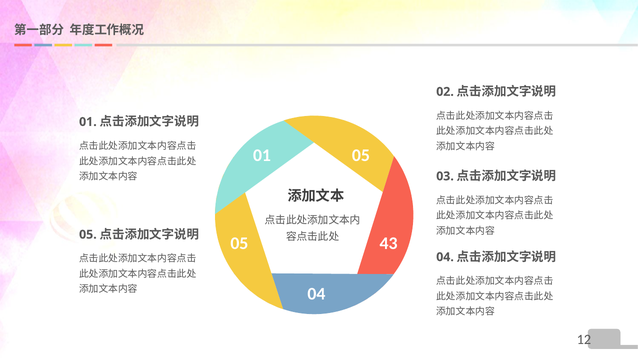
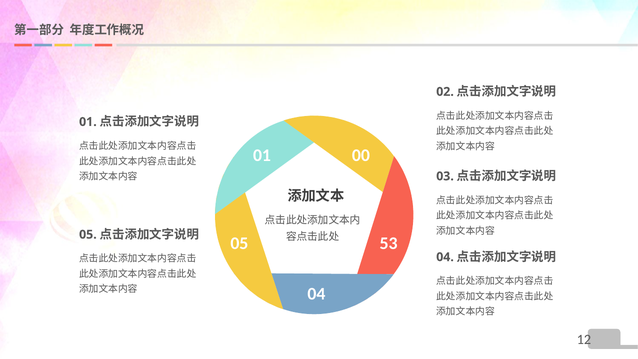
01 05: 05 -> 00
43: 43 -> 53
